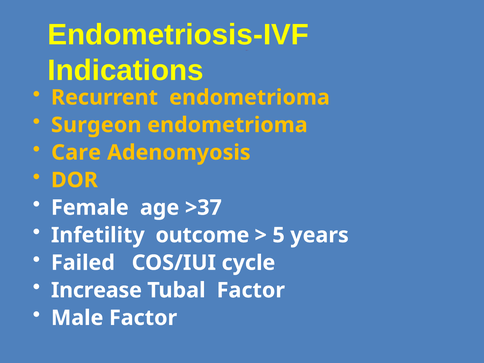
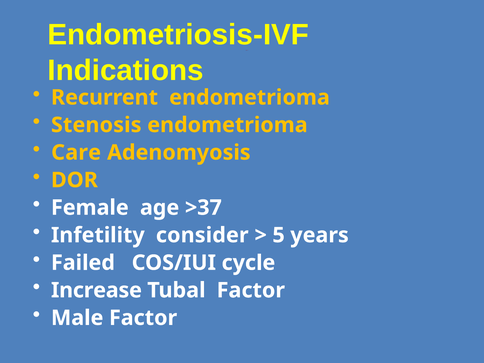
Surgeon: Surgeon -> Stenosis
outcome: outcome -> consider
